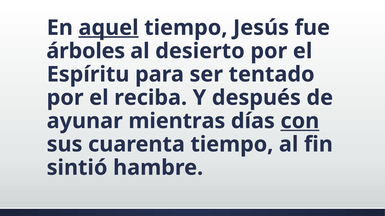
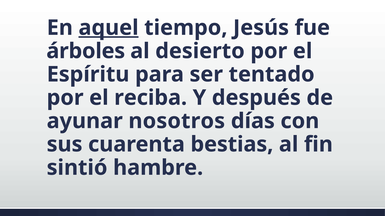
mientras: mientras -> nosotros
con underline: present -> none
cuarenta tiempo: tiempo -> bestias
